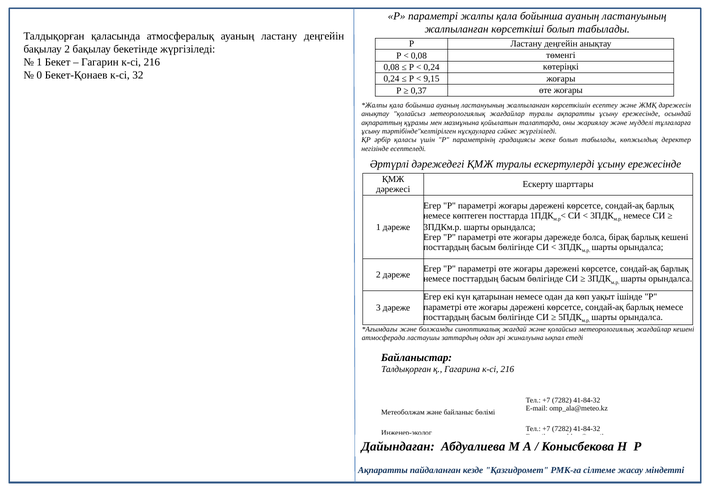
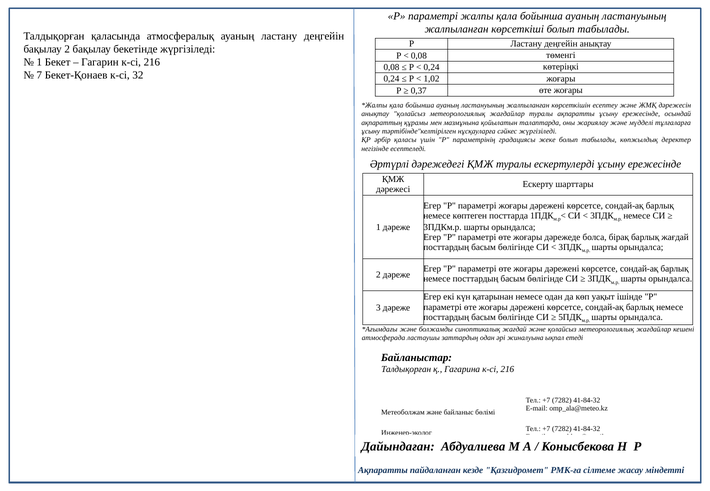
0: 0 -> 7
9,15: 9,15 -> 1,02
барлық кешені: кешені -> жағдай
